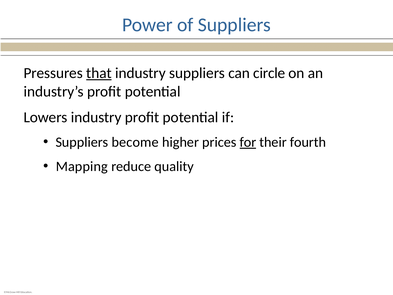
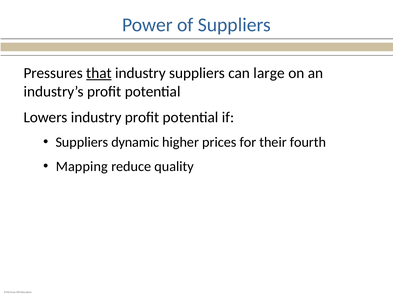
circle: circle -> large
become: become -> dynamic
for underline: present -> none
